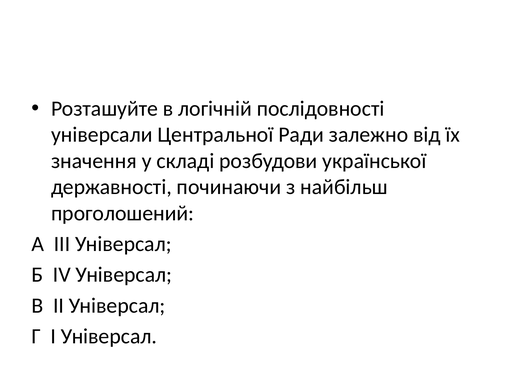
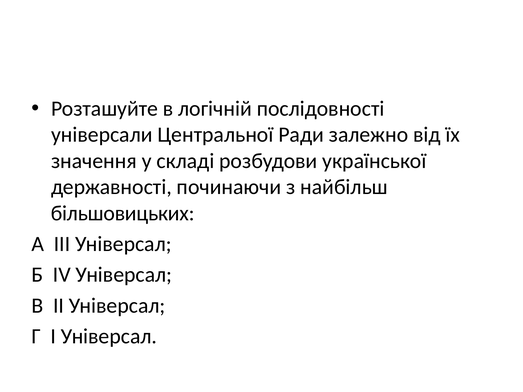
проголошений: проголошений -> більшовицьких
